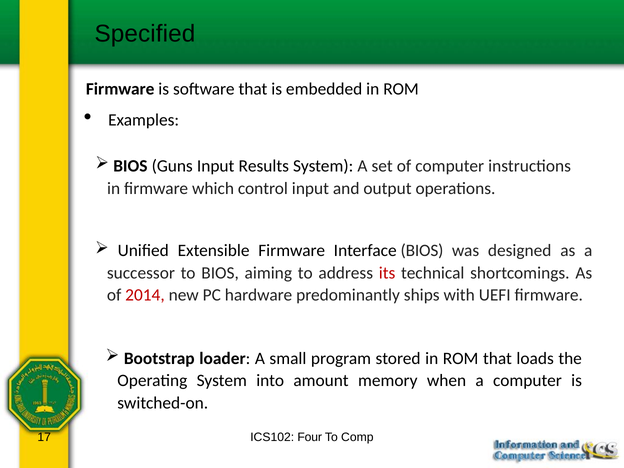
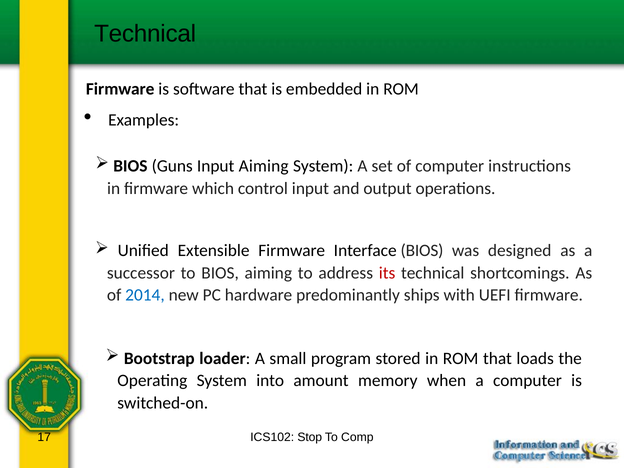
Specified at (145, 34): Specified -> Technical
Input Results: Results -> Aiming
2014 colour: red -> blue
Four: Four -> Stop
